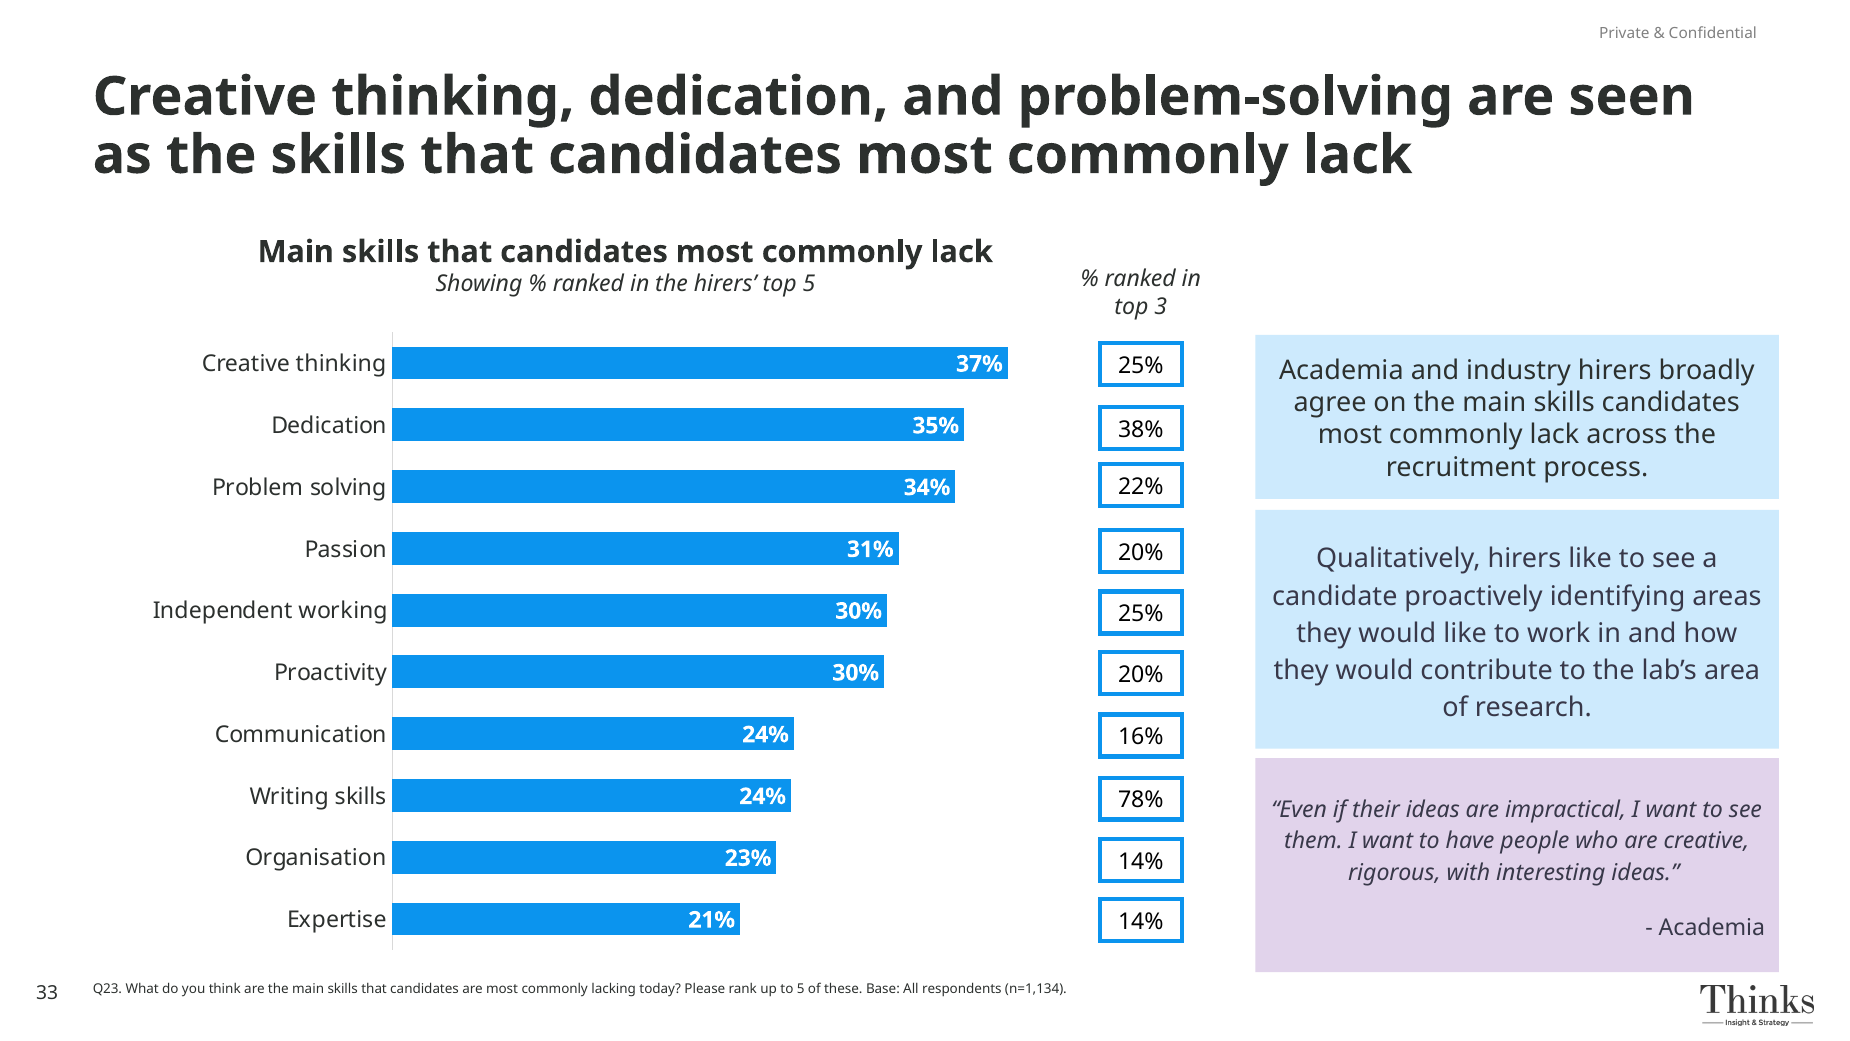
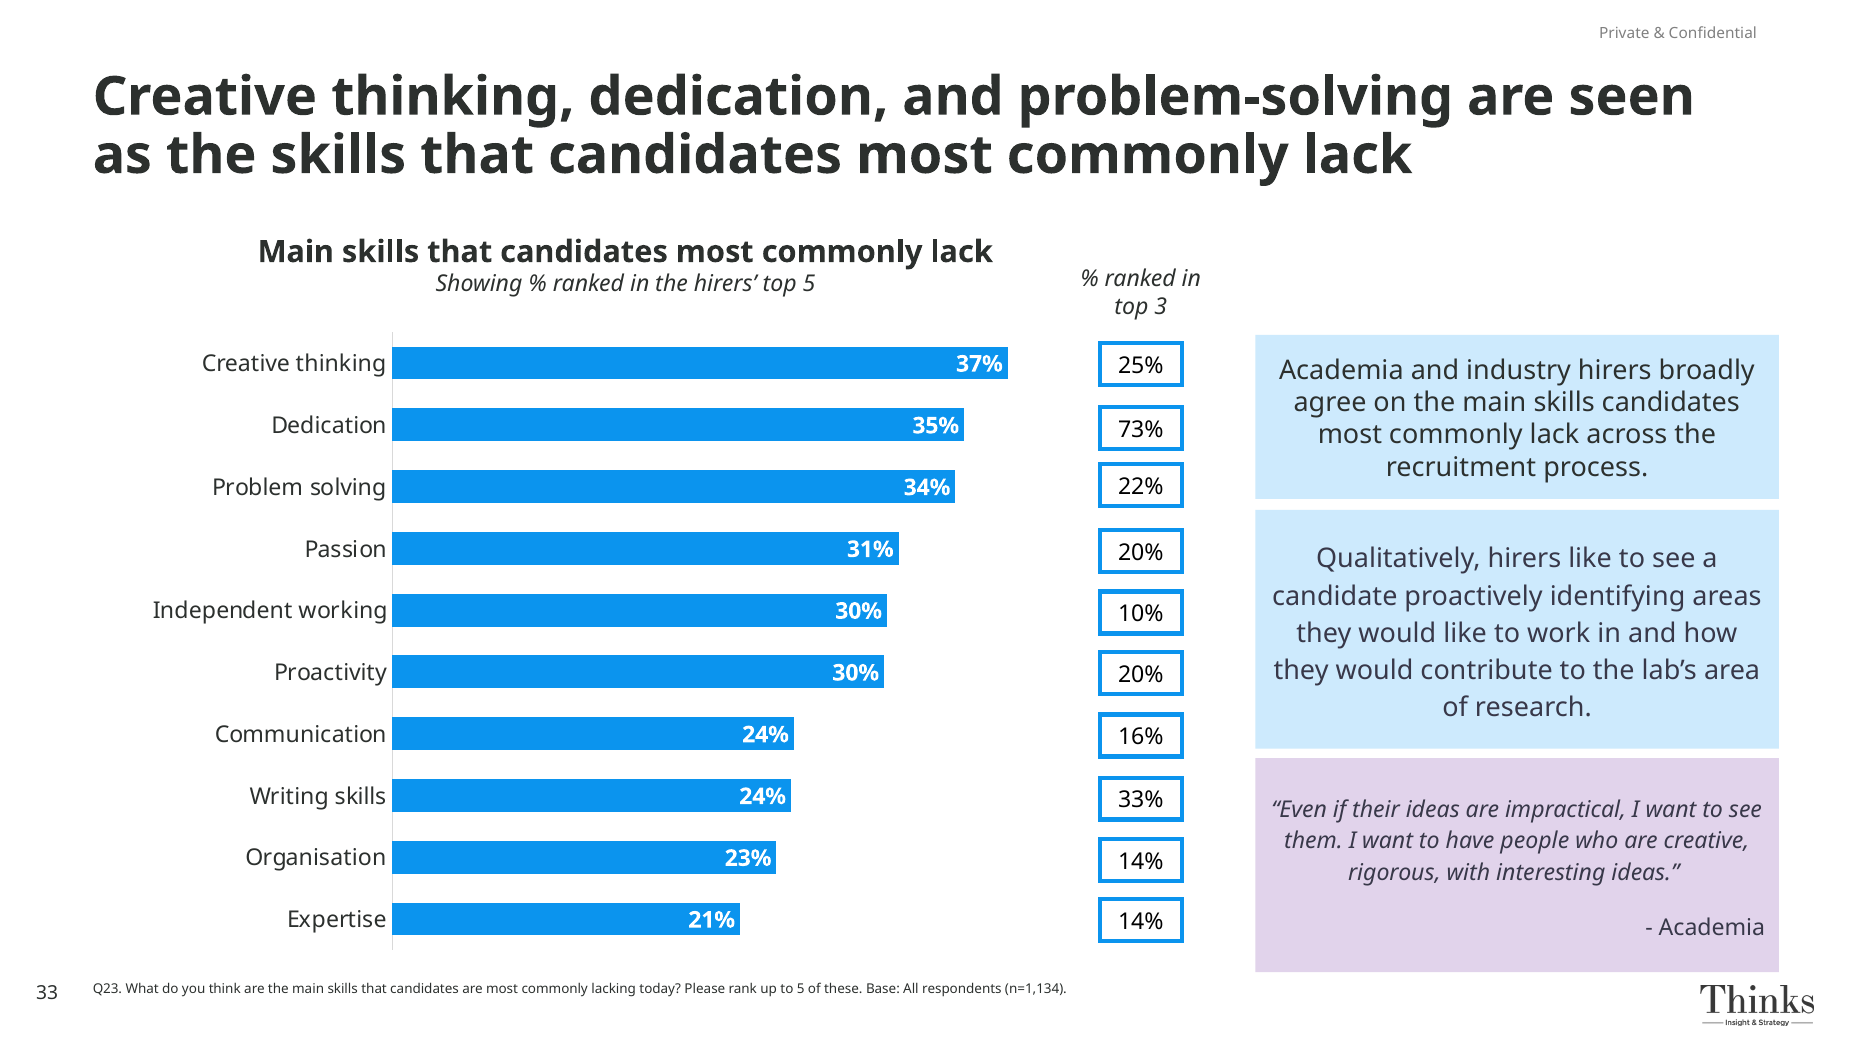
38%: 38% -> 73%
25% at (1141, 614): 25% -> 10%
78%: 78% -> 33%
